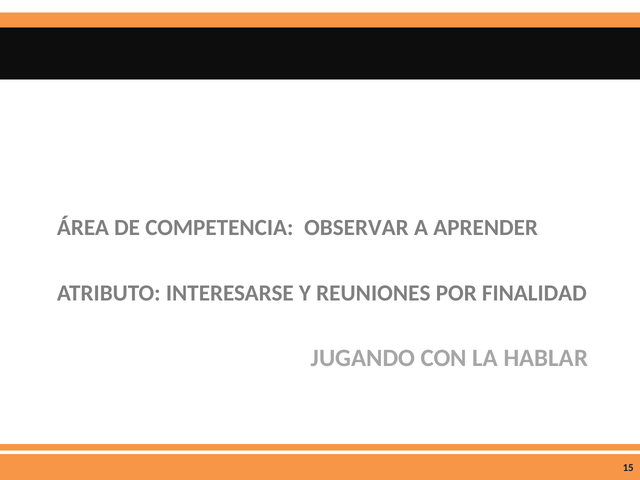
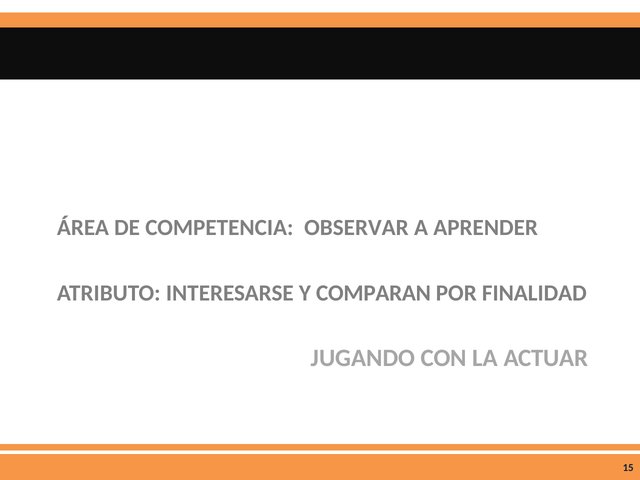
REUNIONES: REUNIONES -> COMPARAN
HABLAR: HABLAR -> ACTUAR
